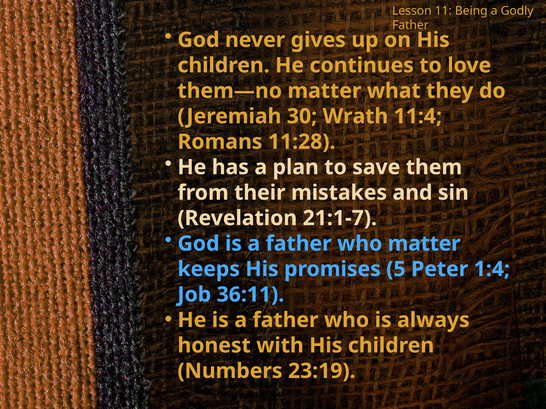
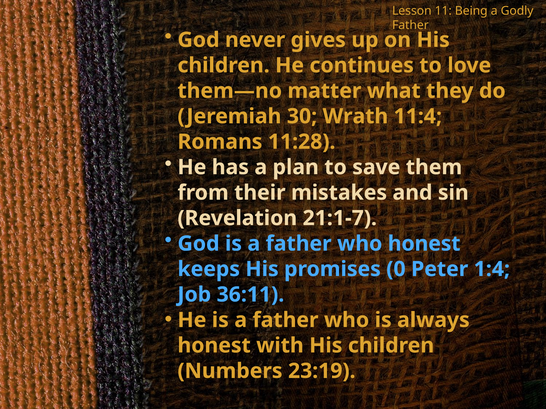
who matter: matter -> honest
5: 5 -> 0
